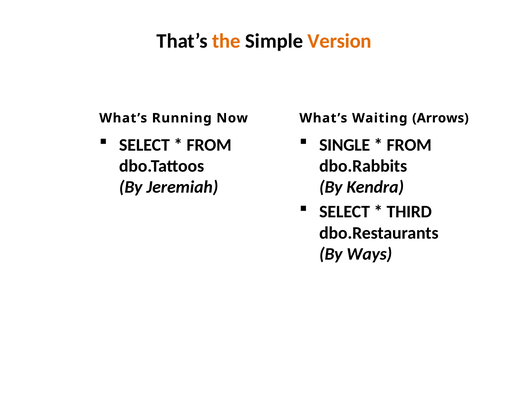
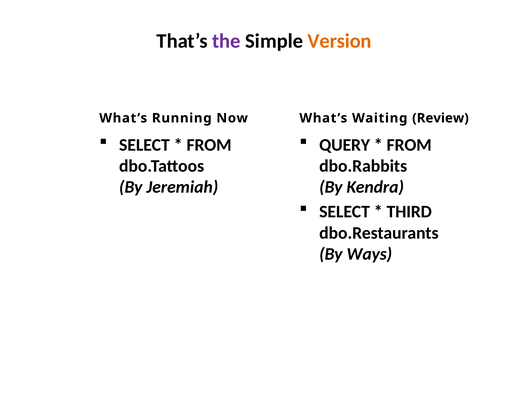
the colour: orange -> purple
Arrows: Arrows -> Review
SINGLE: SINGLE -> QUERY
